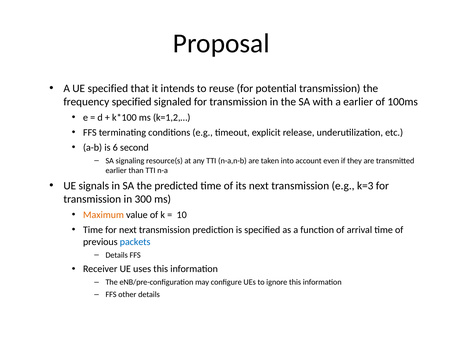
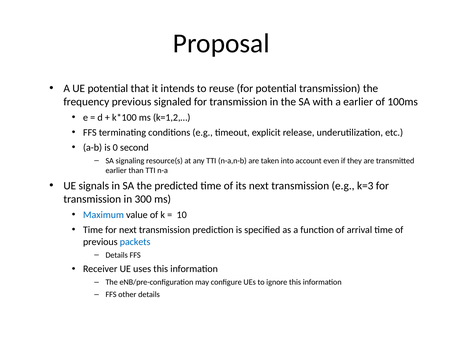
UE specified: specified -> potential
frequency specified: specified -> previous
6: 6 -> 0
Maximum colour: orange -> blue
